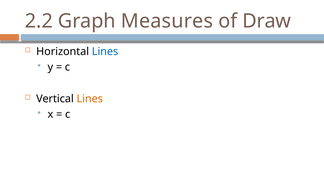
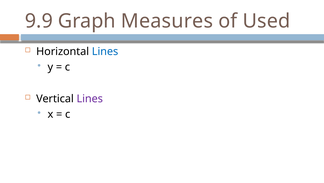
2.2: 2.2 -> 9.9
Draw: Draw -> Used
Lines at (90, 98) colour: orange -> purple
